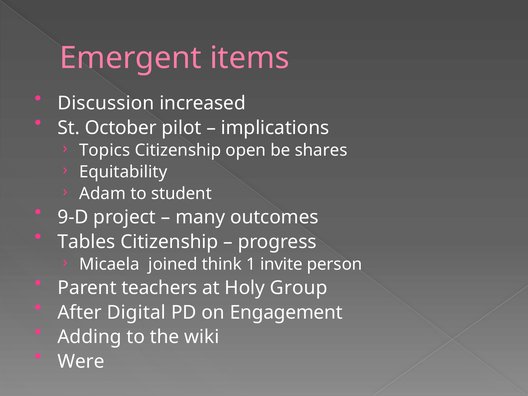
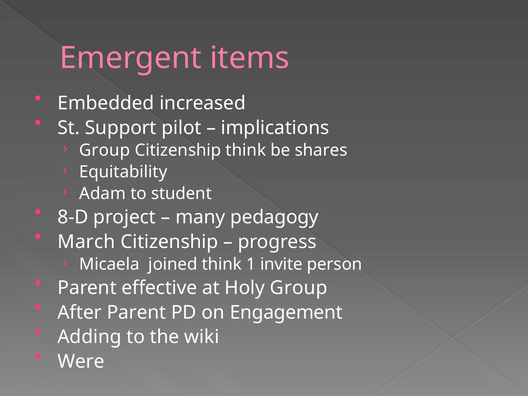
Discussion: Discussion -> Embedded
October: October -> Support
Topics at (105, 150): Topics -> Group
Citizenship open: open -> think
9-D: 9-D -> 8-D
outcomes: outcomes -> pedagogy
Tables: Tables -> March
teachers: teachers -> effective
After Digital: Digital -> Parent
